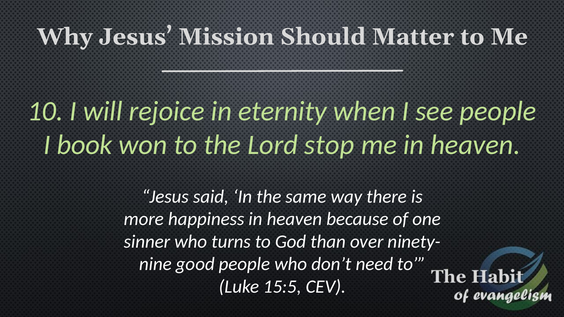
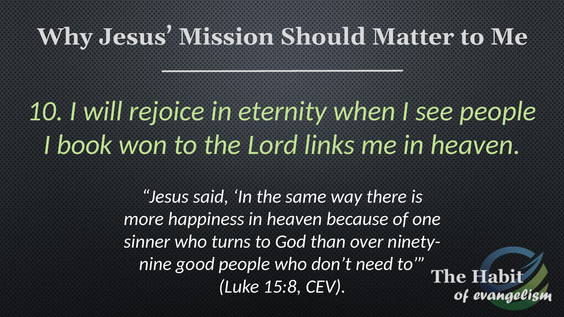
stop: stop -> links
15:5: 15:5 -> 15:8
